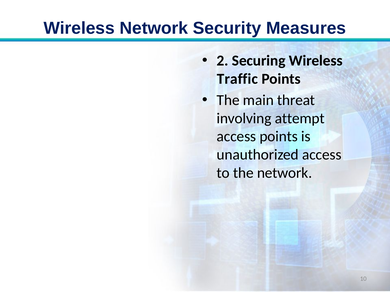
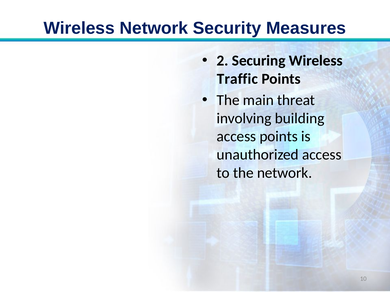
attempt: attempt -> building
